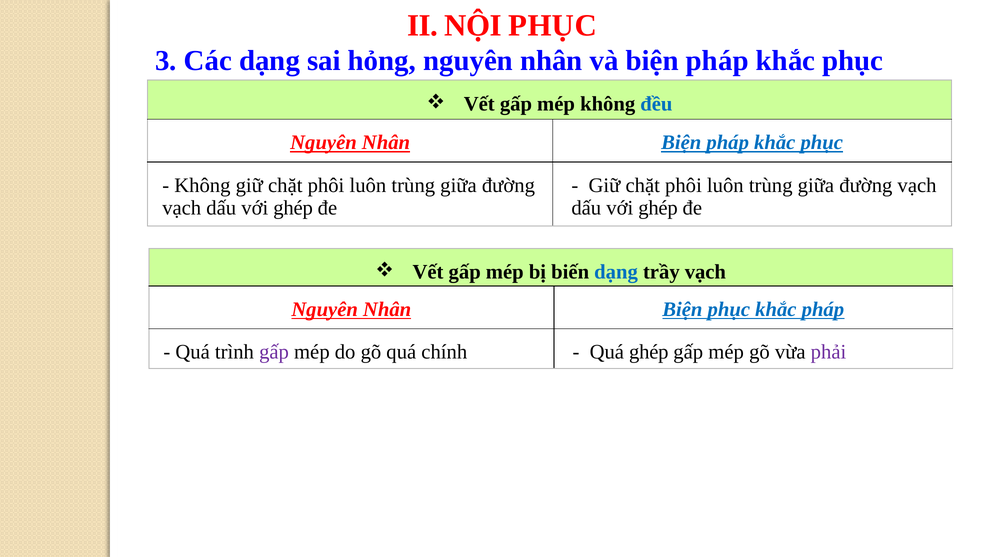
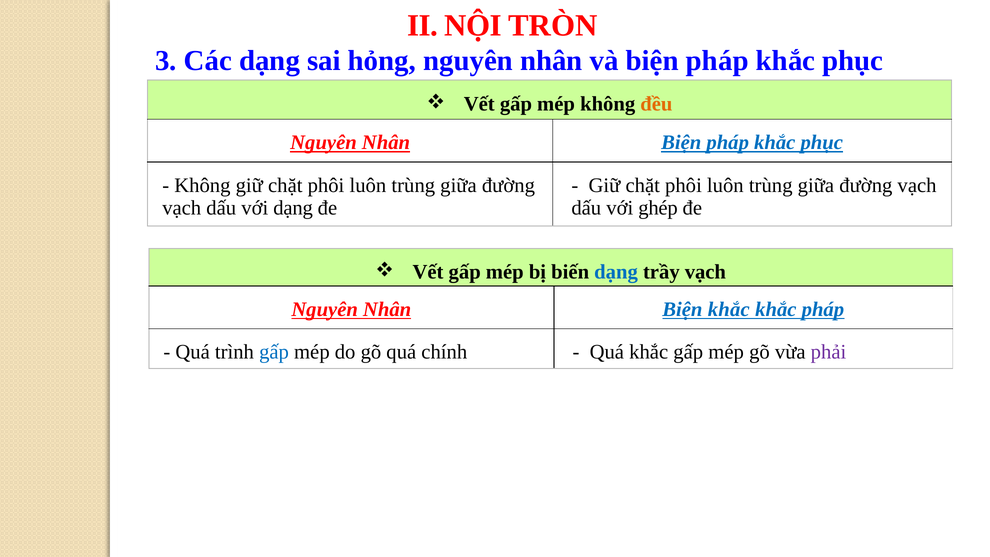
NỘI PHỤC: PHỤC -> TRÒN
đều colour: blue -> orange
ghép at (293, 208): ghép -> dạng
Biện phục: phục -> khắc
gấp at (274, 352) colour: purple -> blue
Quá ghép: ghép -> khắc
